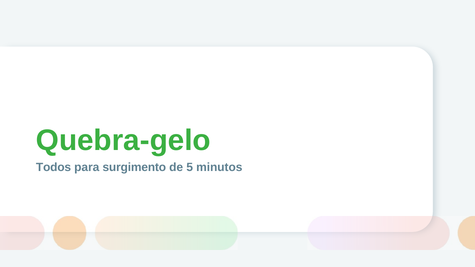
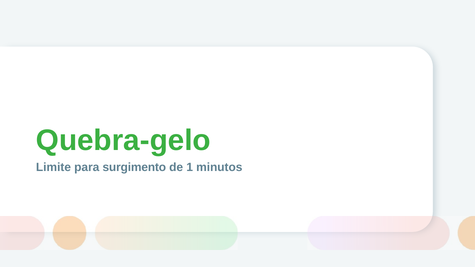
Todos: Todos -> Limite
5: 5 -> 1
